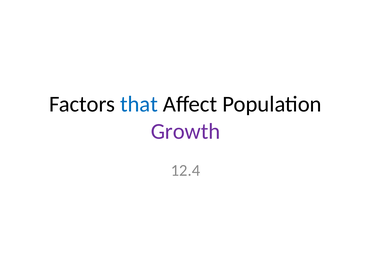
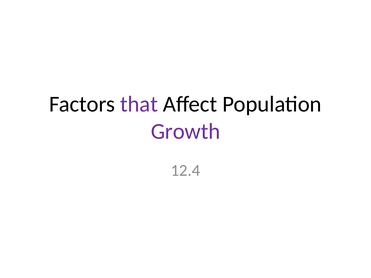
that colour: blue -> purple
